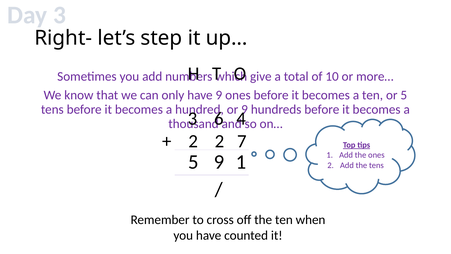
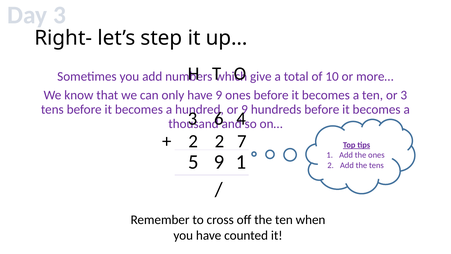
or 5: 5 -> 3
